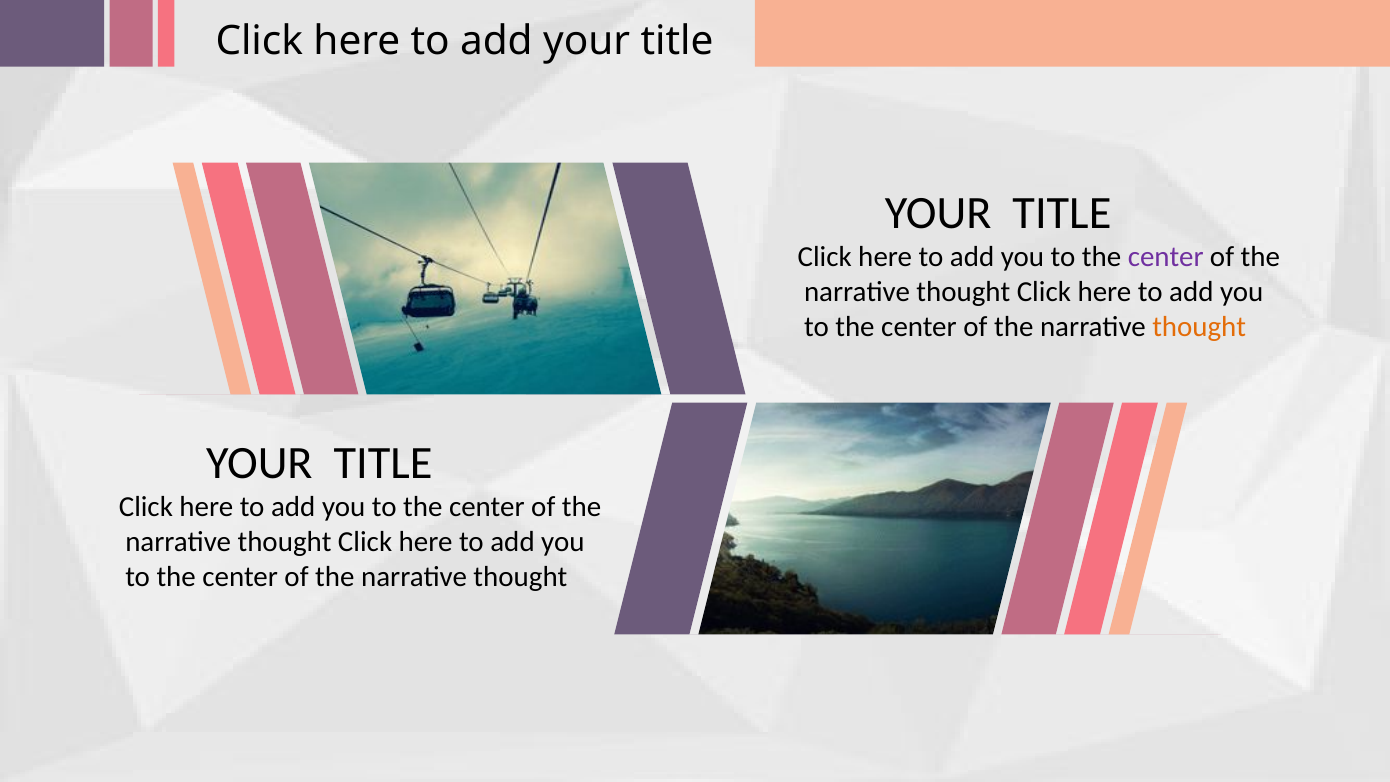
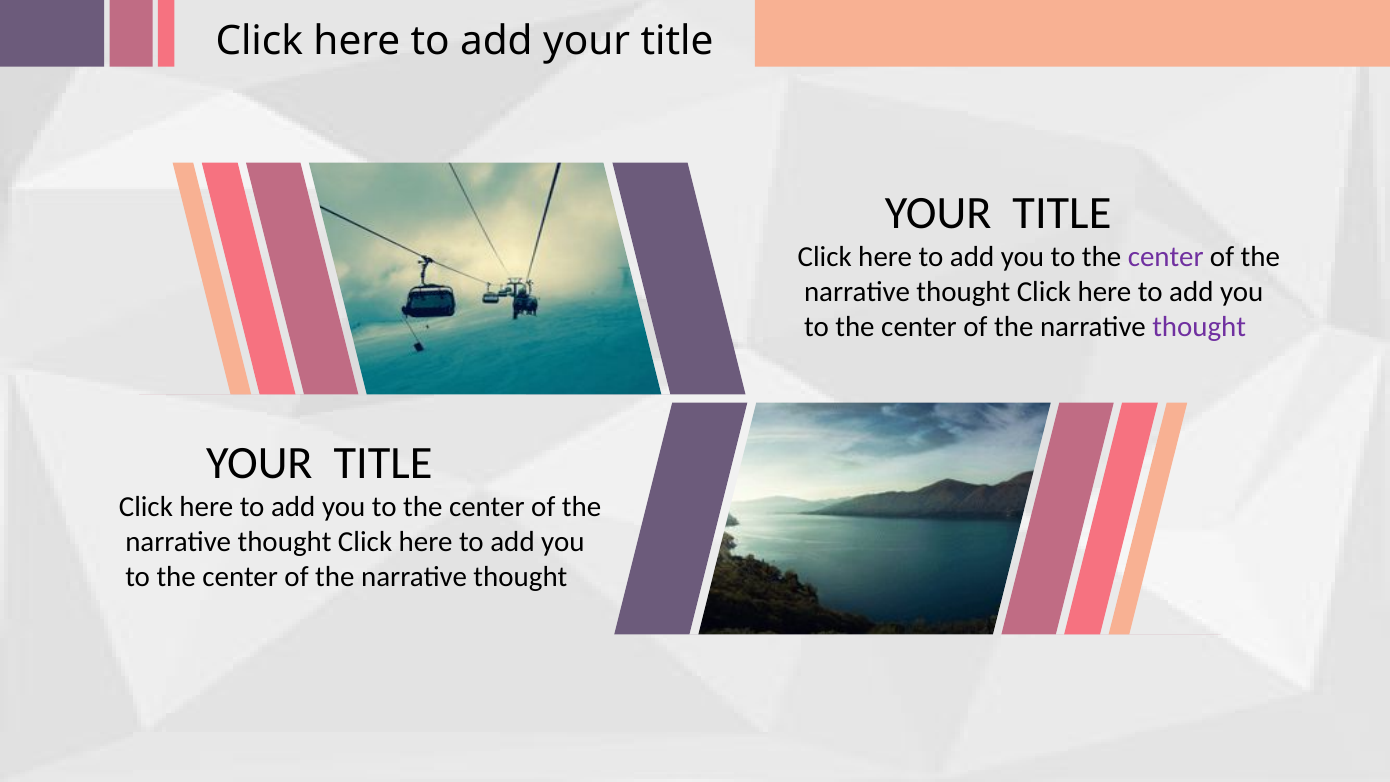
thought at (1199, 326) colour: orange -> purple
